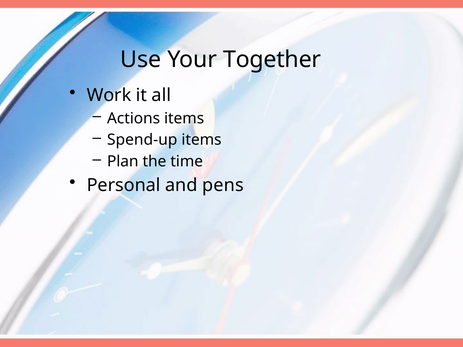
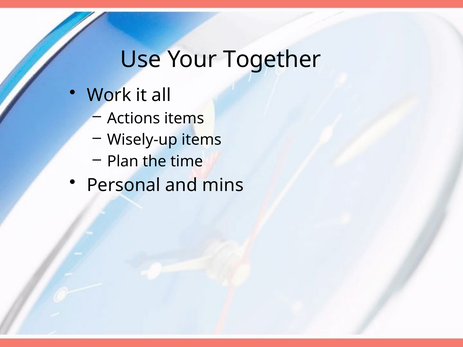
Spend-up: Spend-up -> Wisely-up
pens: pens -> mins
